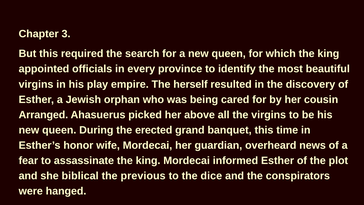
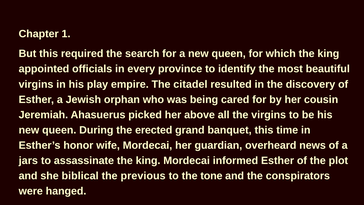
3: 3 -> 1
herself: herself -> citadel
Arranged: Arranged -> Jeremiah
fear: fear -> jars
dice: dice -> tone
